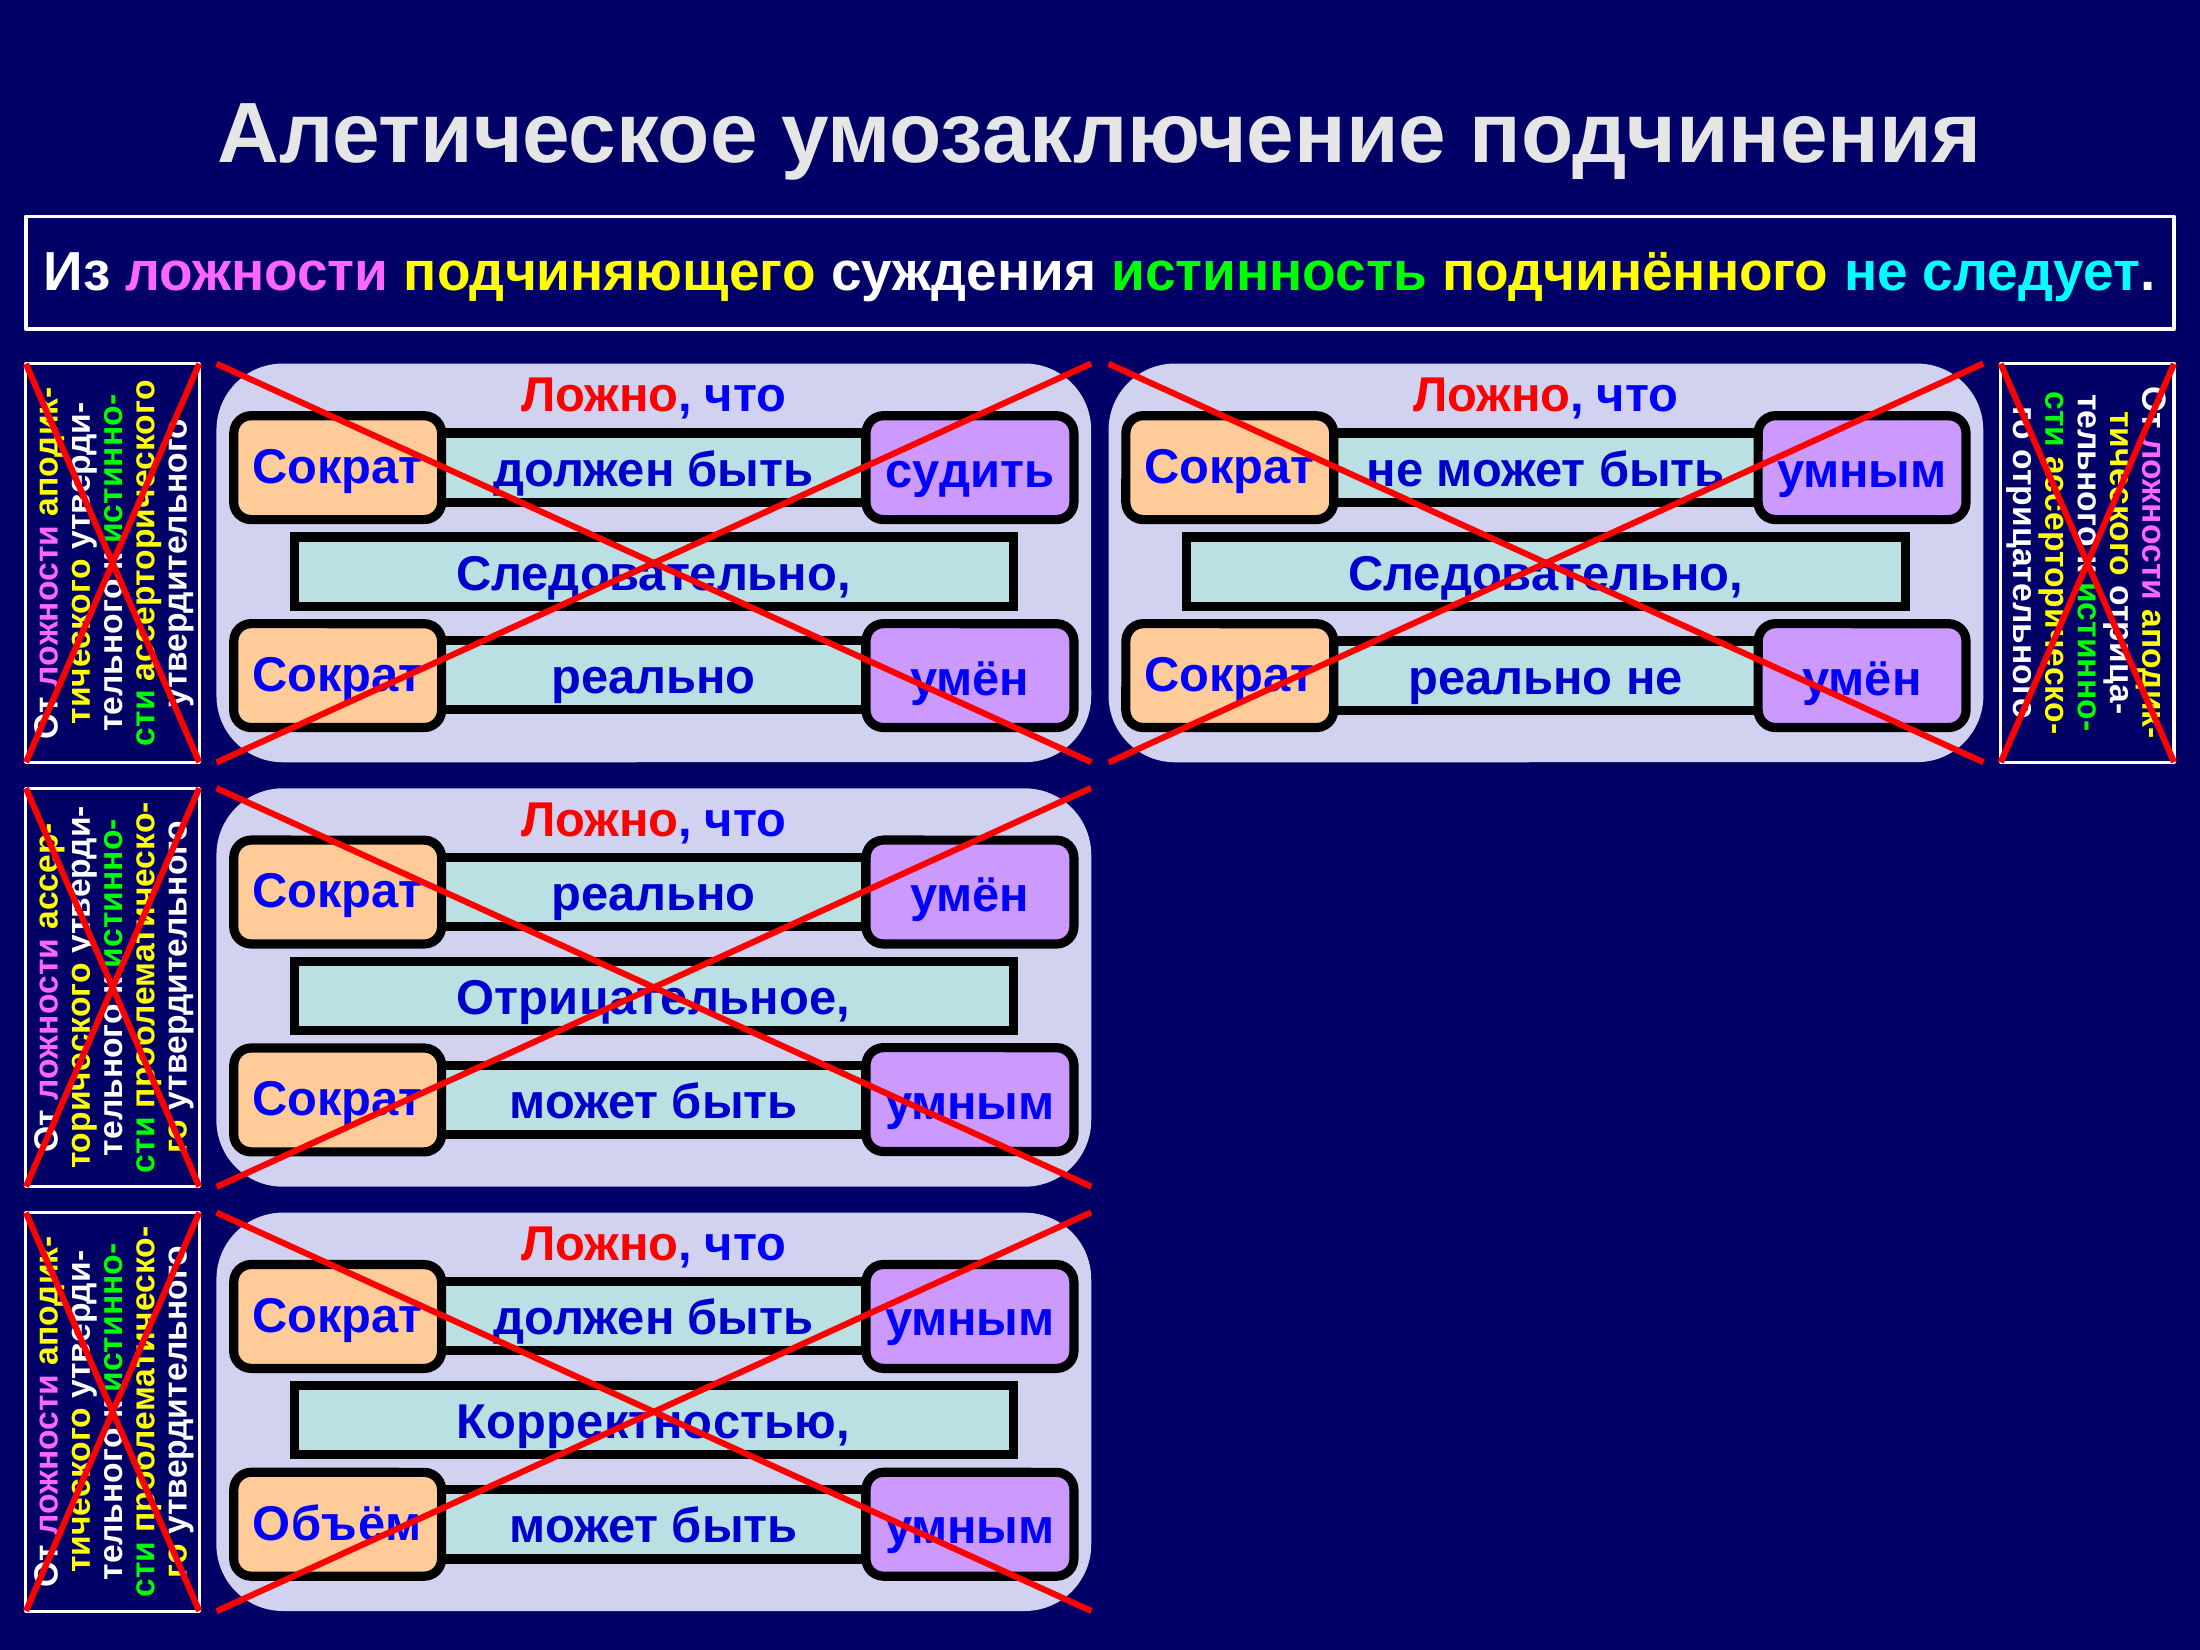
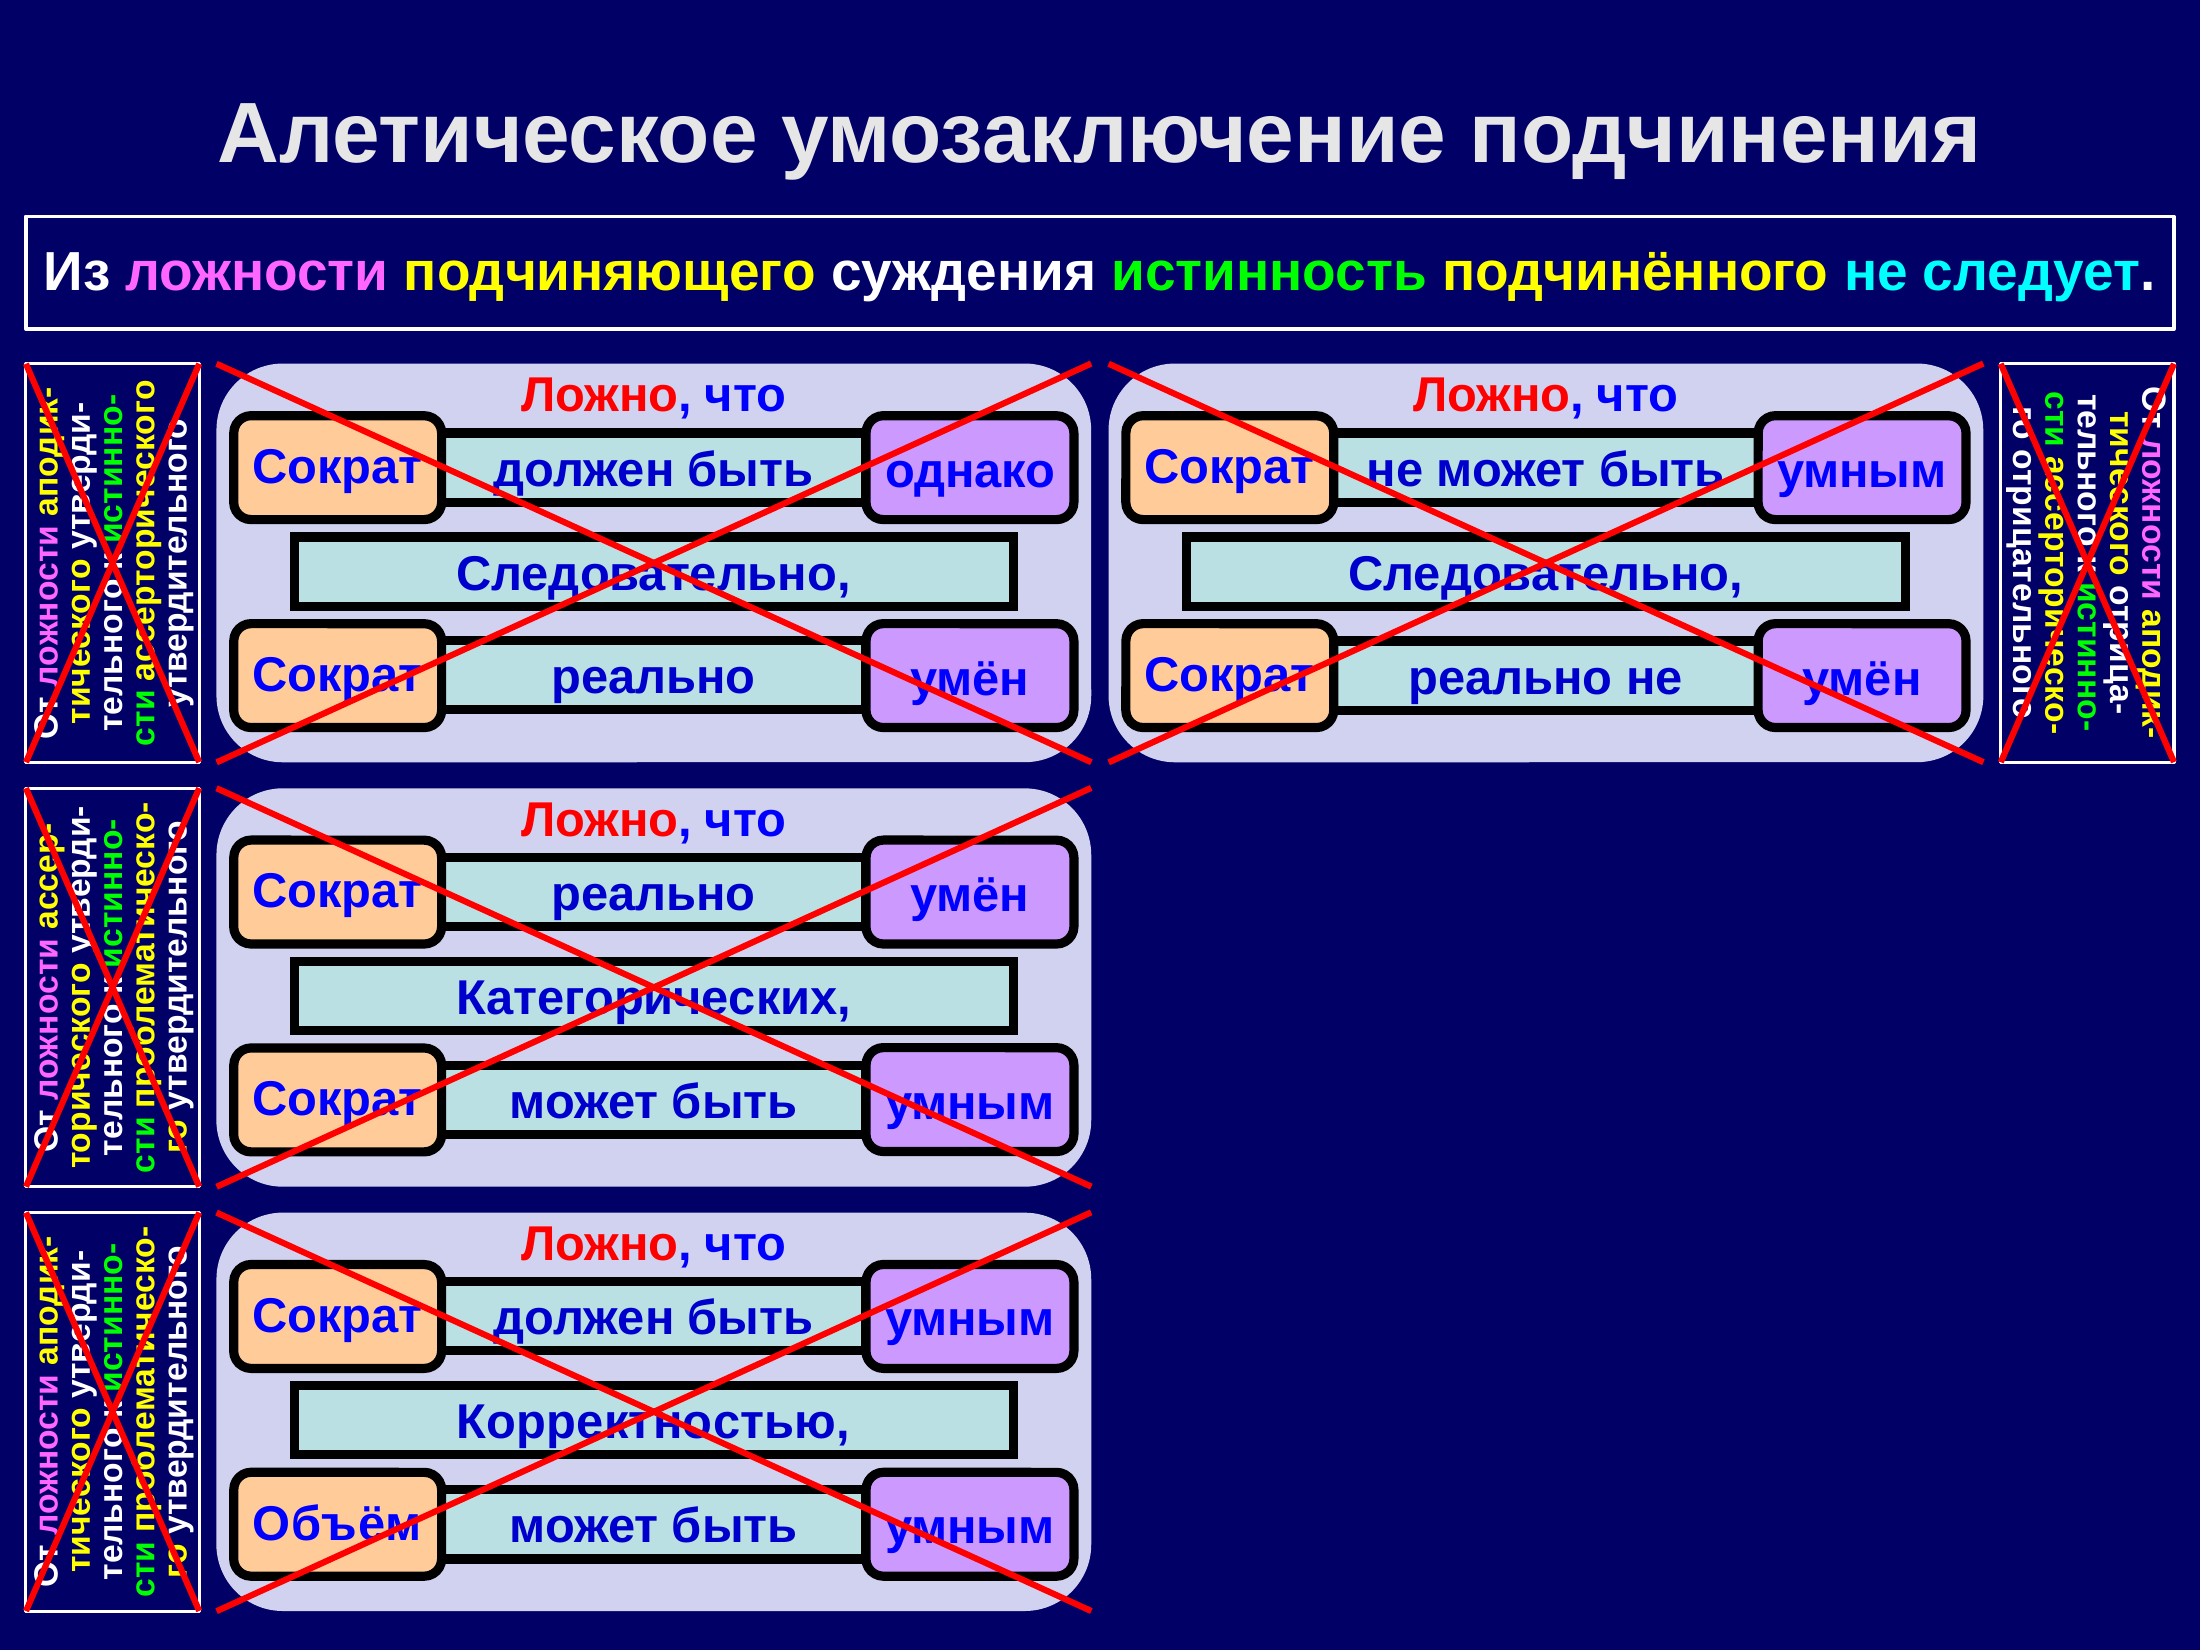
судить: судить -> однако
Отрицательное: Отрицательное -> Категорических
